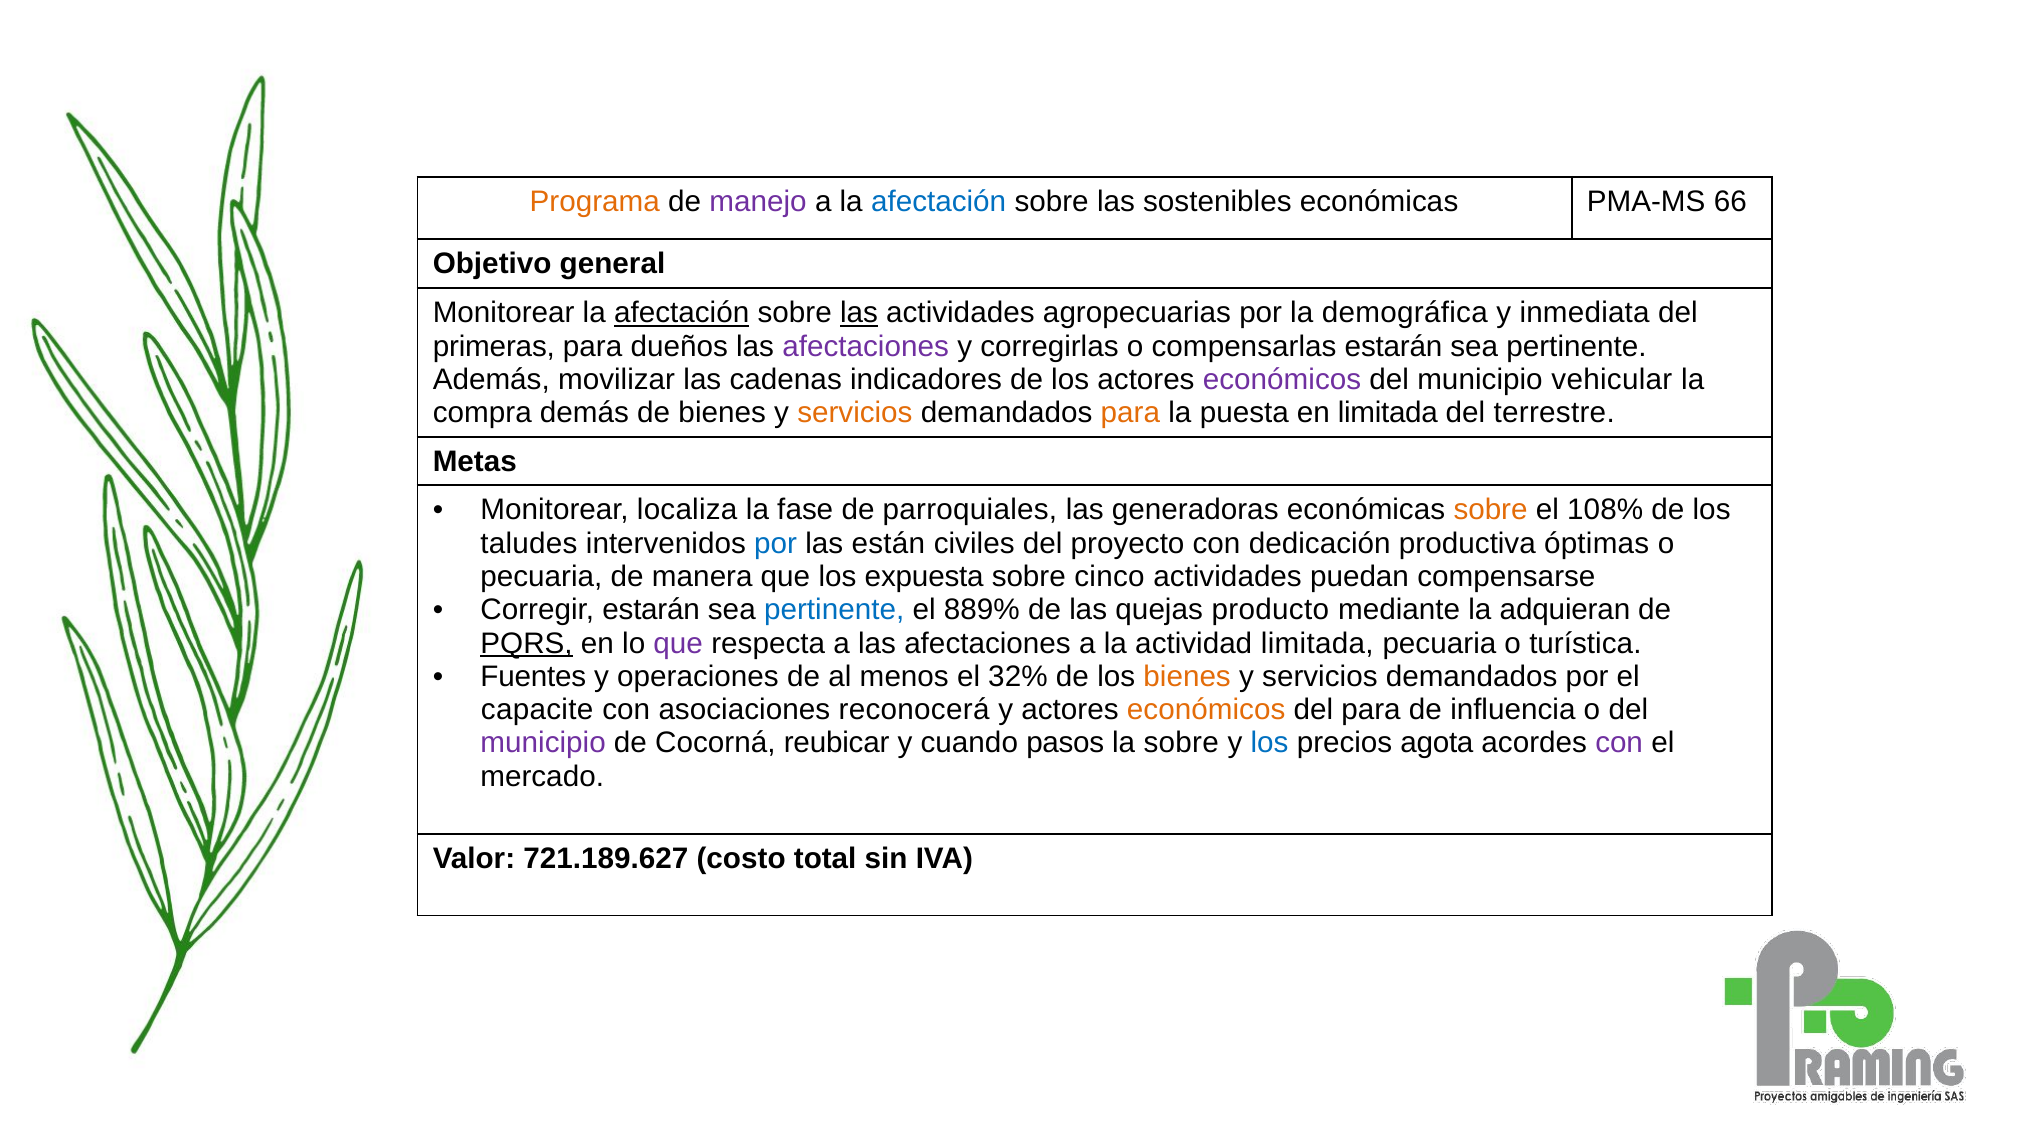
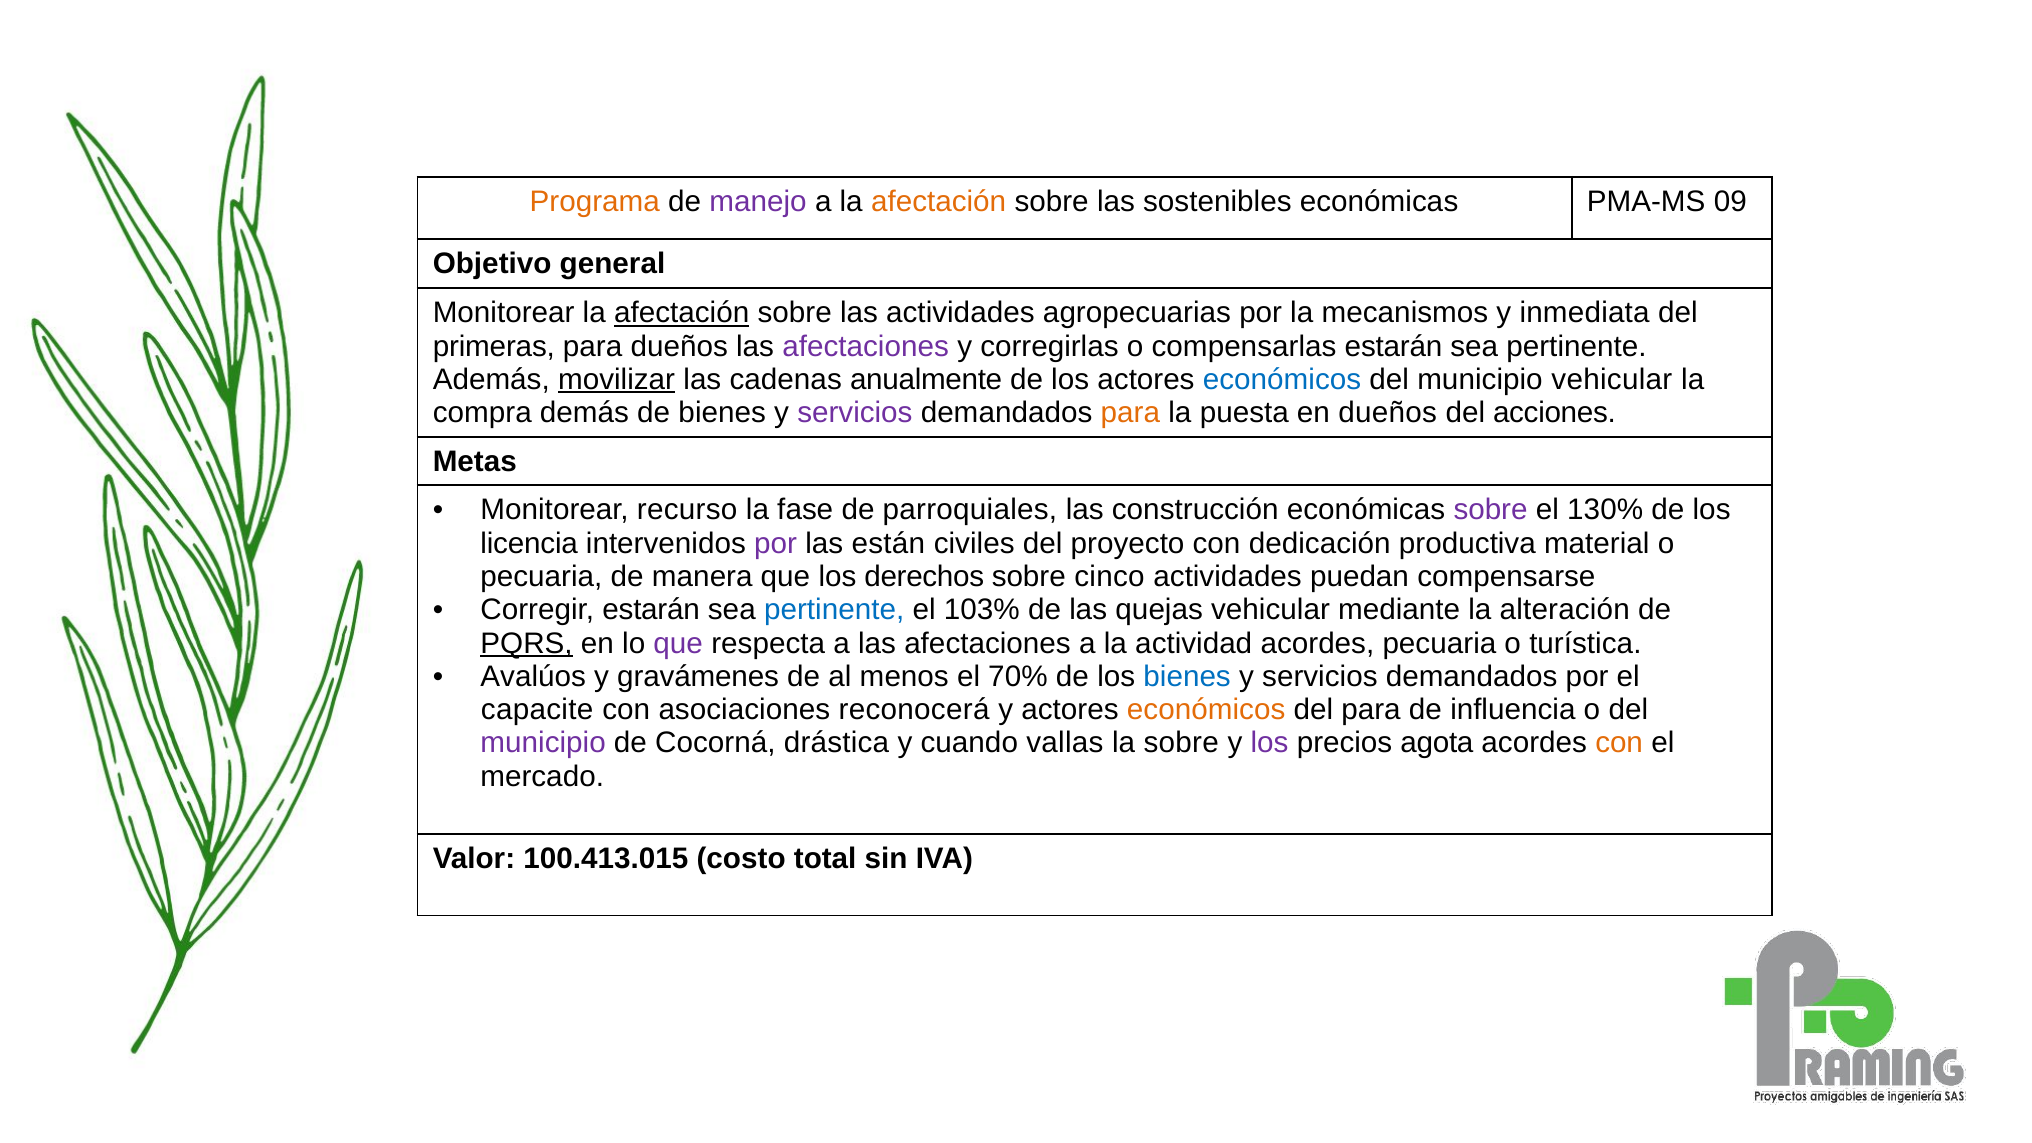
afectación at (939, 202) colour: blue -> orange
66: 66 -> 09
las at (859, 313) underline: present -> none
demográfica: demográfica -> mecanismos
movilizar underline: none -> present
indicadores: indicadores -> anualmente
económicos at (1282, 380) colour: purple -> blue
servicios at (855, 413) colour: orange -> purple
en limitada: limitada -> dueños
terrestre: terrestre -> acciones
localiza: localiza -> recurso
generadoras: generadoras -> construcción
sobre at (1491, 510) colour: orange -> purple
108%: 108% -> 130%
taludes: taludes -> licencia
por at (776, 543) colour: blue -> purple
óptimas: óptimas -> material
expuesta: expuesta -> derechos
889%: 889% -> 103%
quejas producto: producto -> vehicular
adquieran: adquieran -> alteración
actividad limitada: limitada -> acordes
Fuentes: Fuentes -> Avalúos
operaciones: operaciones -> gravámenes
32%: 32% -> 70%
bienes at (1187, 677) colour: orange -> blue
reubicar: reubicar -> drástica
pasos: pasos -> vallas
los at (1270, 743) colour: blue -> purple
con at (1619, 743) colour: purple -> orange
721.189.627: 721.189.627 -> 100.413.015
